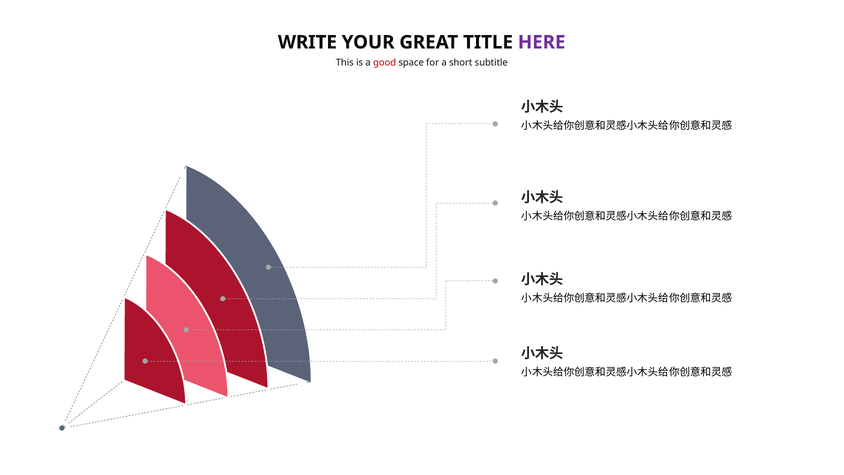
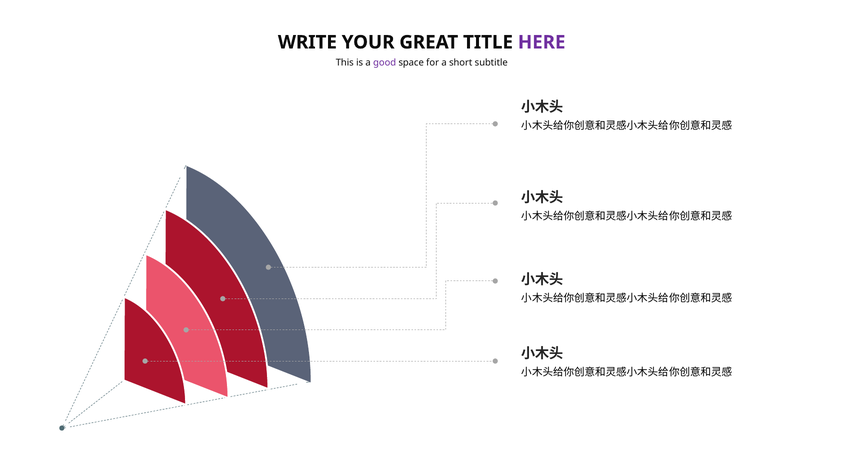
good colour: red -> purple
